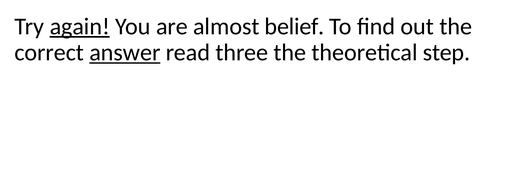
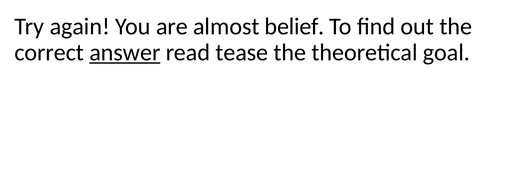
again underline: present -> none
three: three -> tease
step: step -> goal
